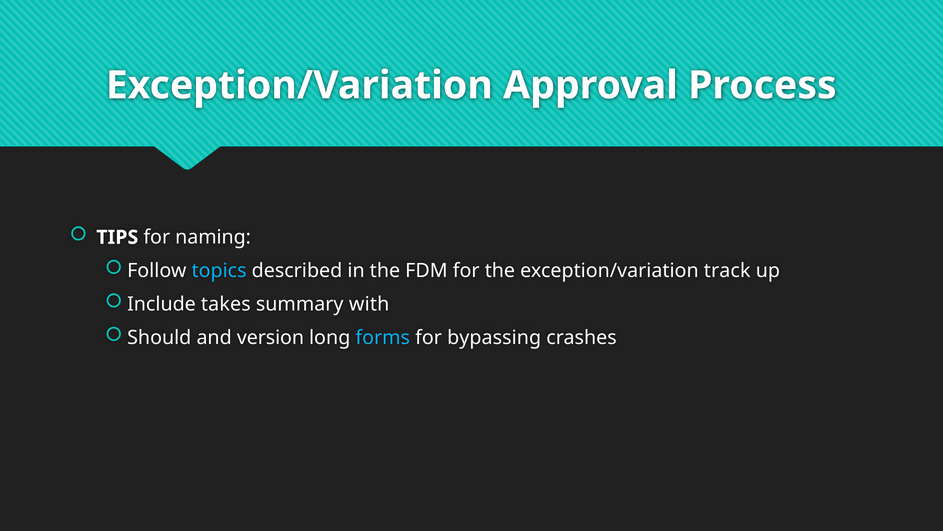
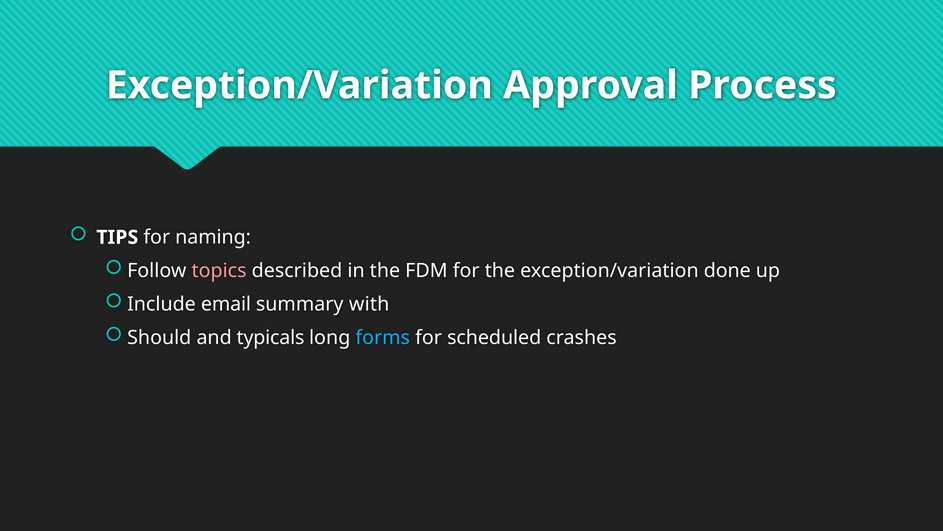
topics colour: light blue -> pink
track: track -> done
takes: takes -> email
version: version -> typicals
bypassing: bypassing -> scheduled
